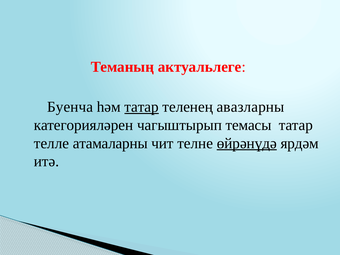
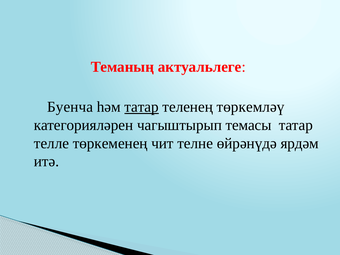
авазларны: авазларны -> төркемләү
атамаларны: атамаларны -> төркеменең
өйрәнүдә underline: present -> none
